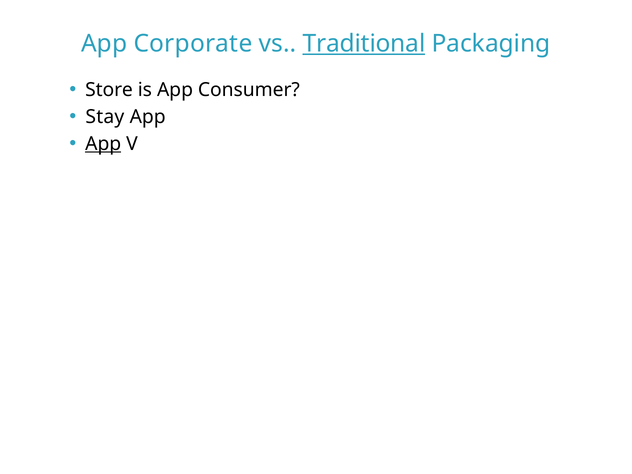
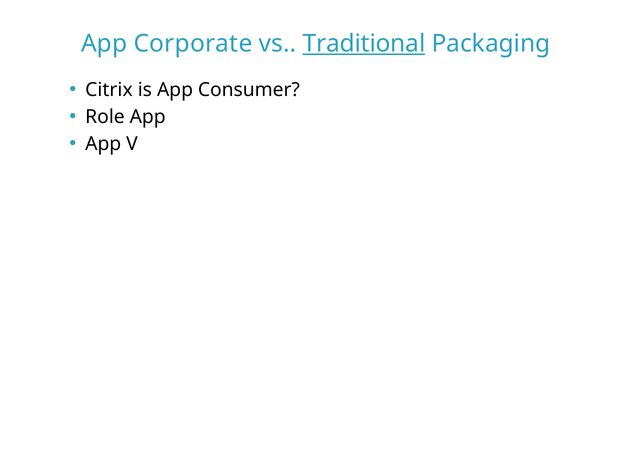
Store: Store -> Citrix
Stay: Stay -> Role
App at (103, 144) underline: present -> none
